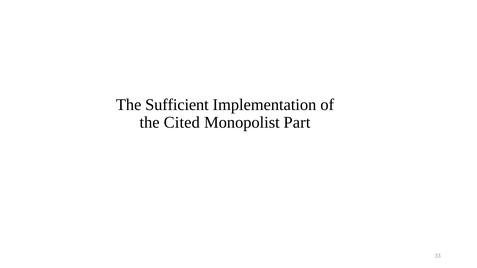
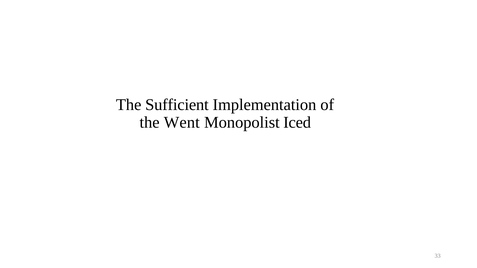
Cited: Cited -> Went
Part: Part -> Iced
